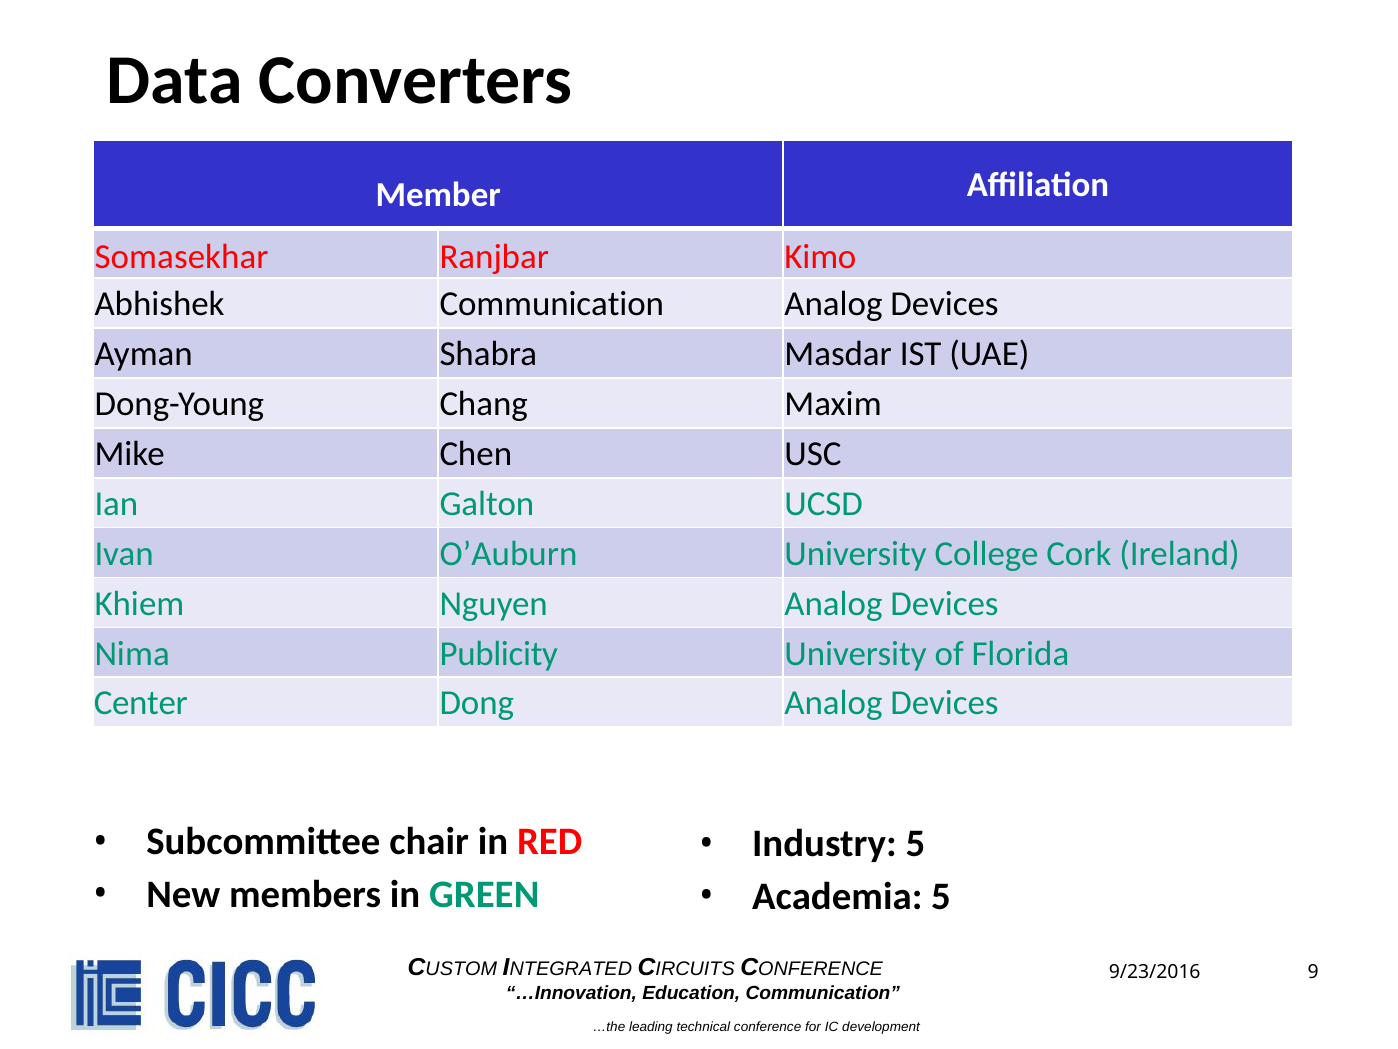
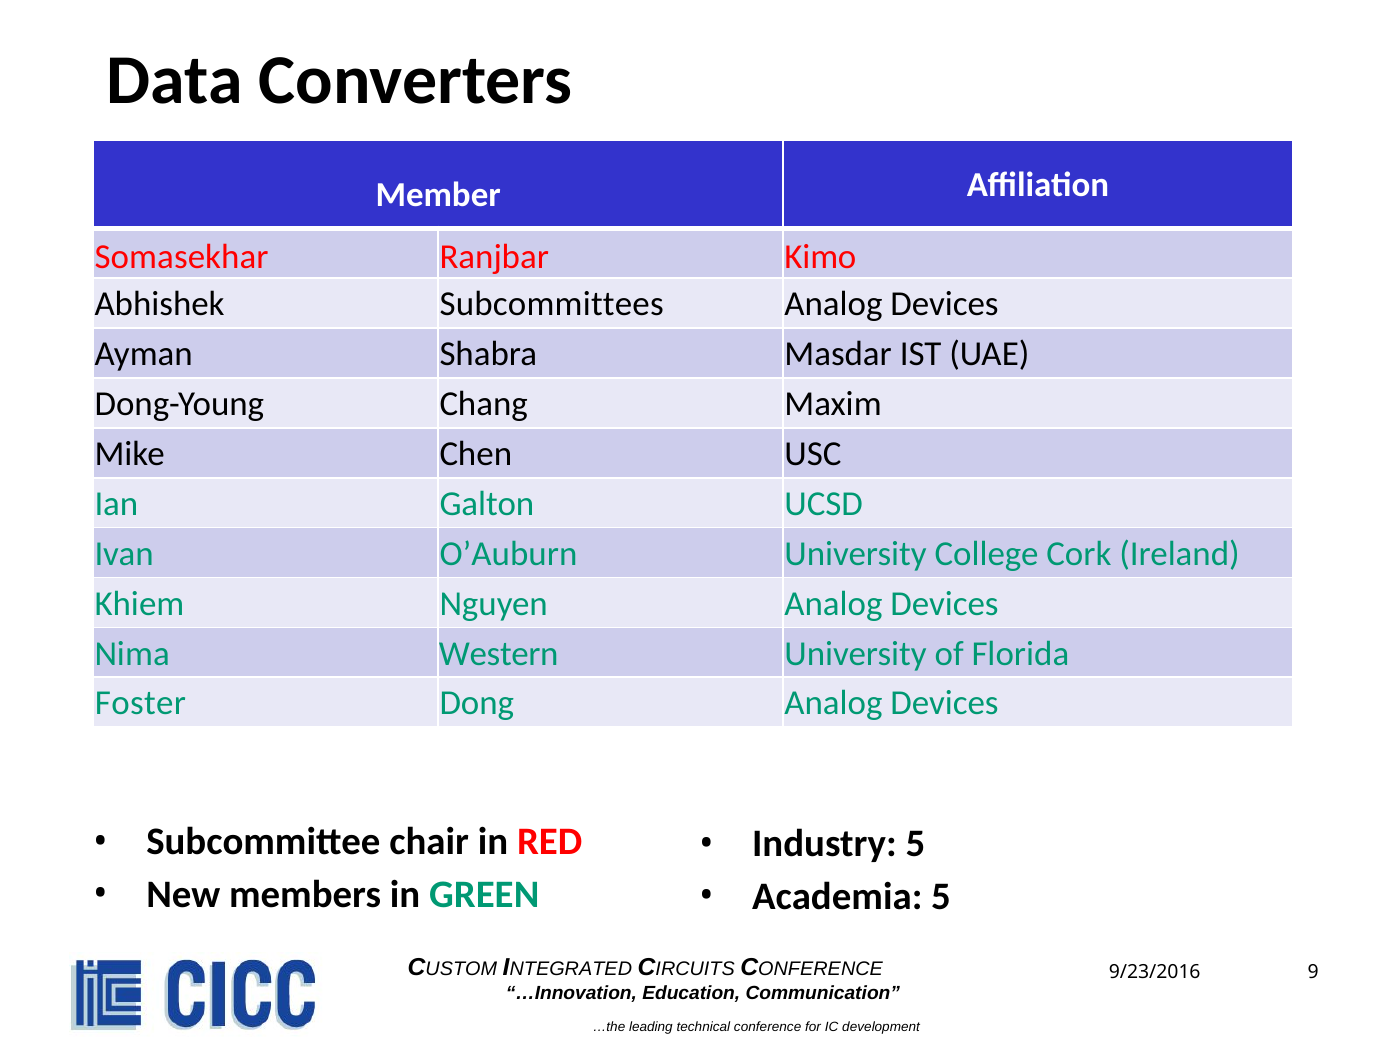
Abhishek Communication: Communication -> Subcommittees
Publicity: Publicity -> Western
Center: Center -> Foster
